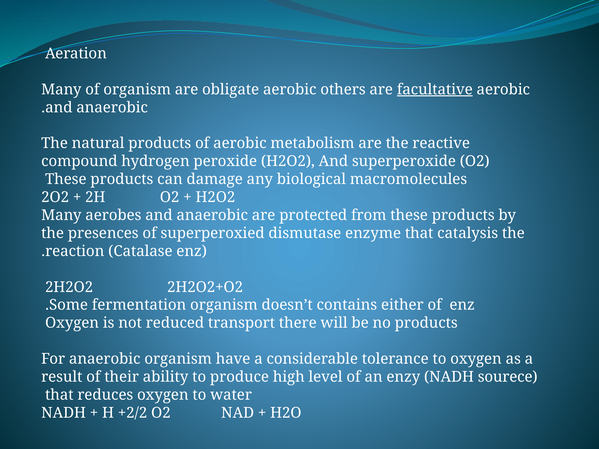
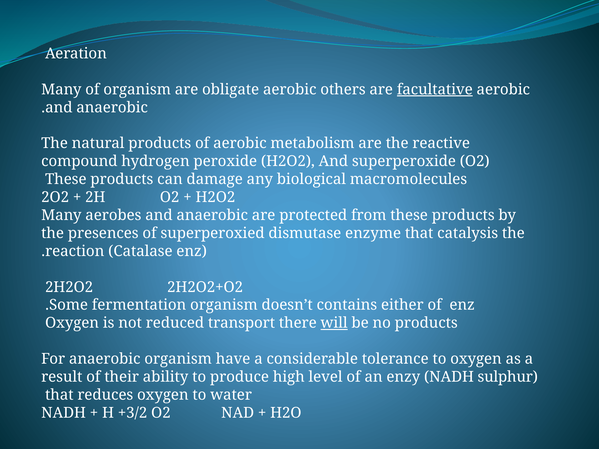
will underline: none -> present
sourece: sourece -> sulphur
+2/2: +2/2 -> +3/2
